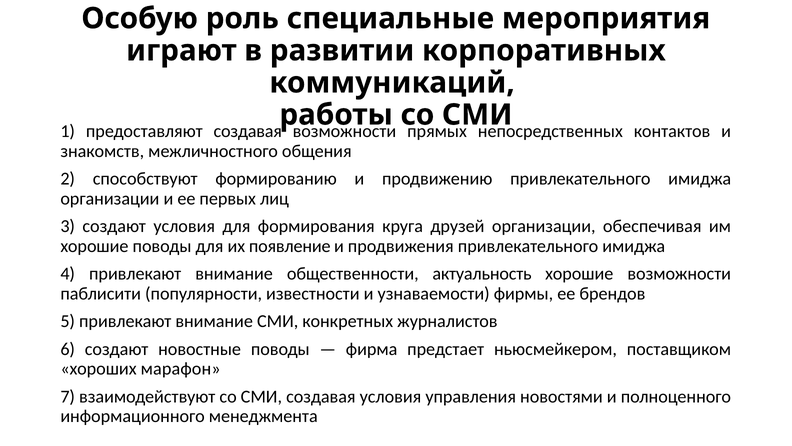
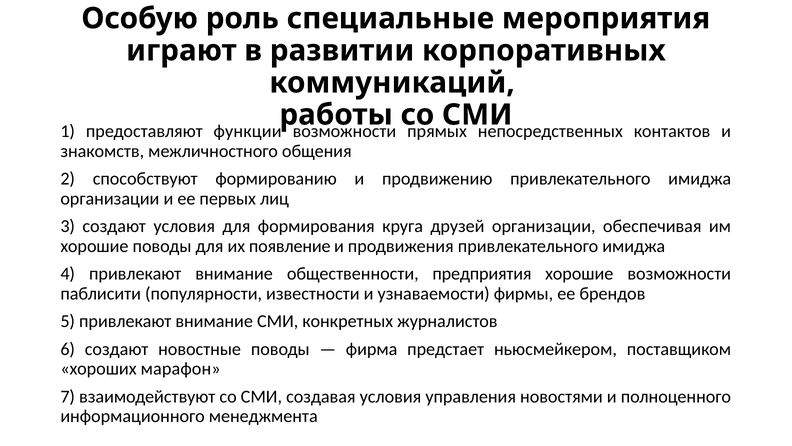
предоставляют создавая: создавая -> функции
актуальность: актуальность -> предприятия
